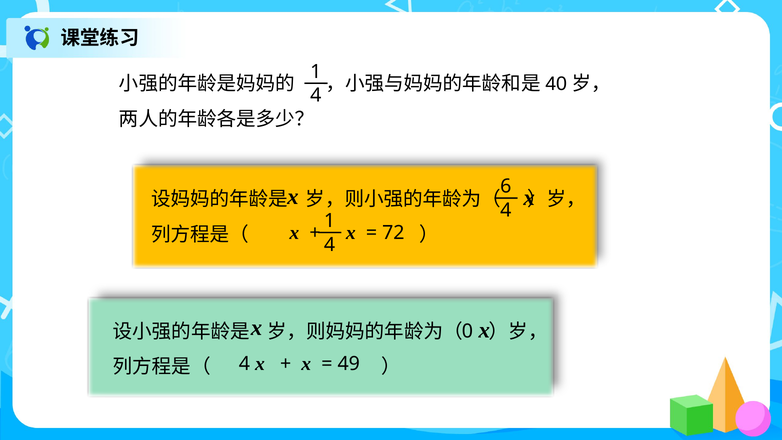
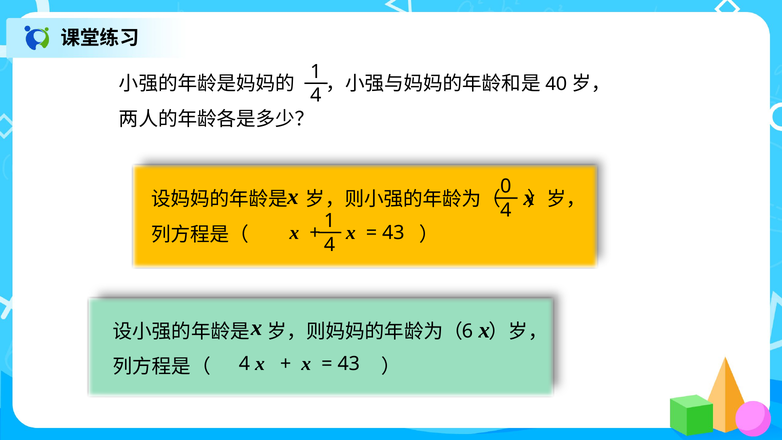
6: 6 -> 0
72 at (393, 233): 72 -> 43
0: 0 -> 6
49 at (349, 364): 49 -> 43
